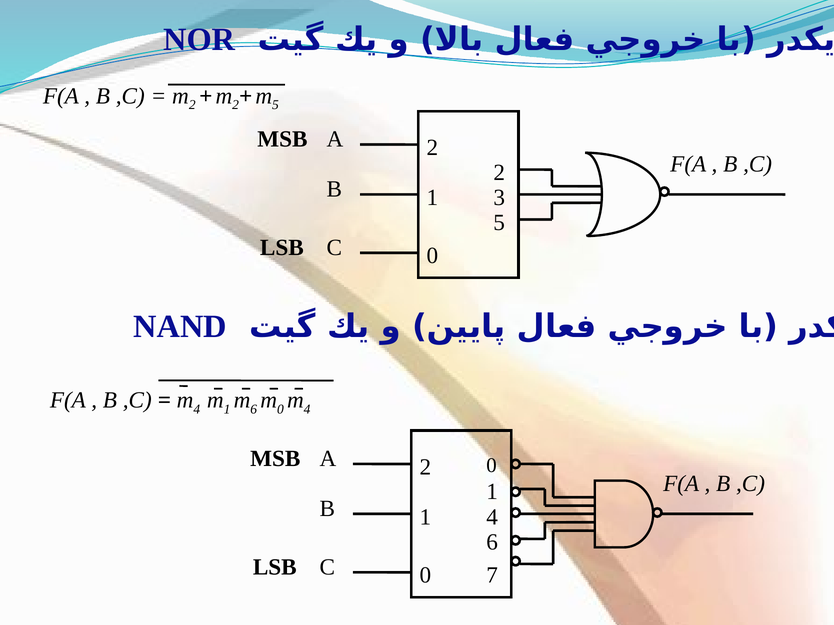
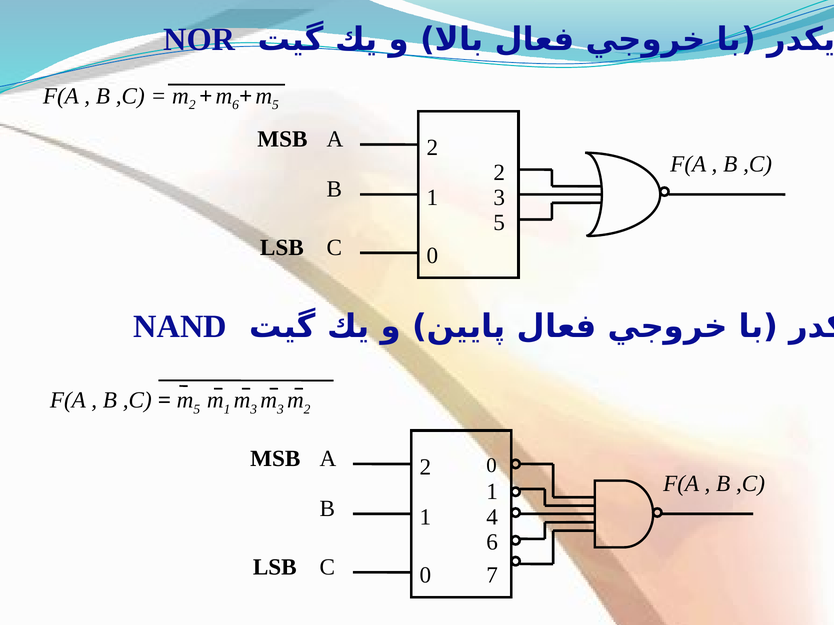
2 at (236, 105): 2 -> 6
4 at (197, 409): 4 -> 5
6 at (254, 409): 6 -> 3
0 at (280, 409): 0 -> 3
4 at (307, 409): 4 -> 2
